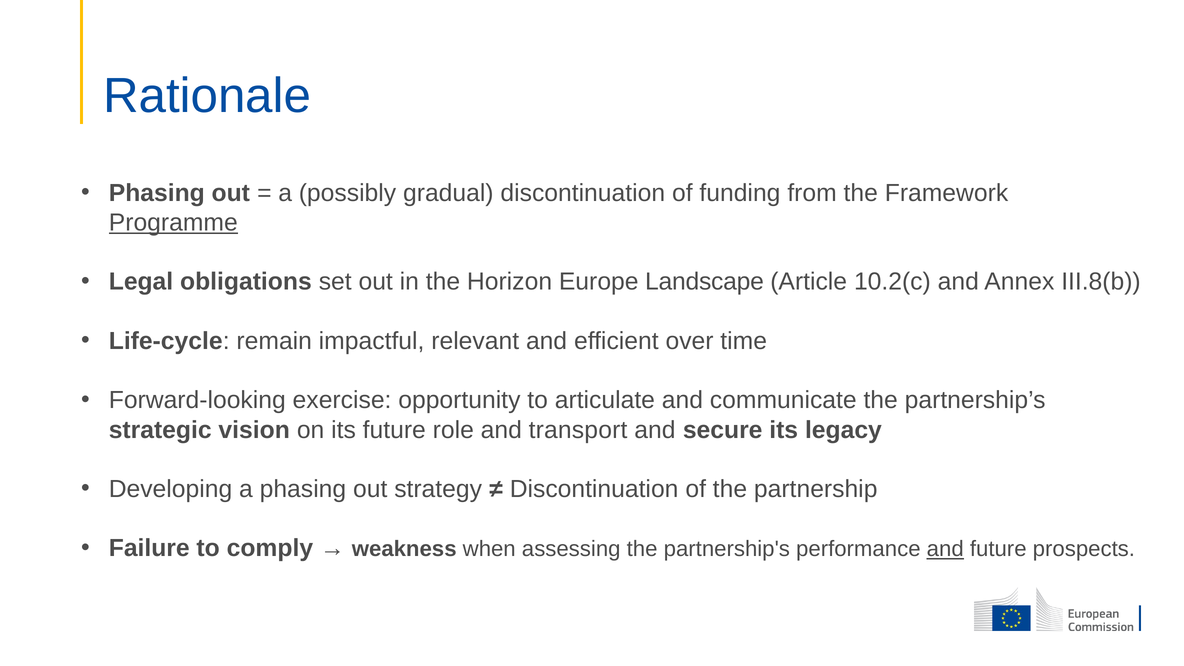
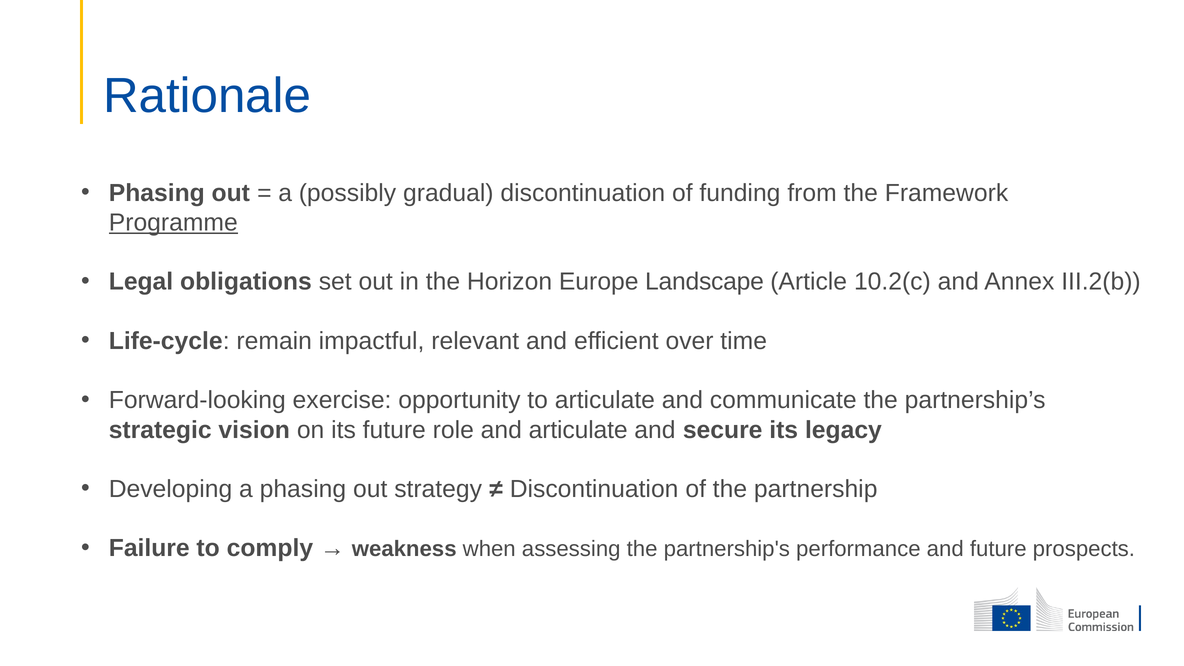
III.8(b: III.8(b -> III.2(b
and transport: transport -> articulate
and at (945, 549) underline: present -> none
